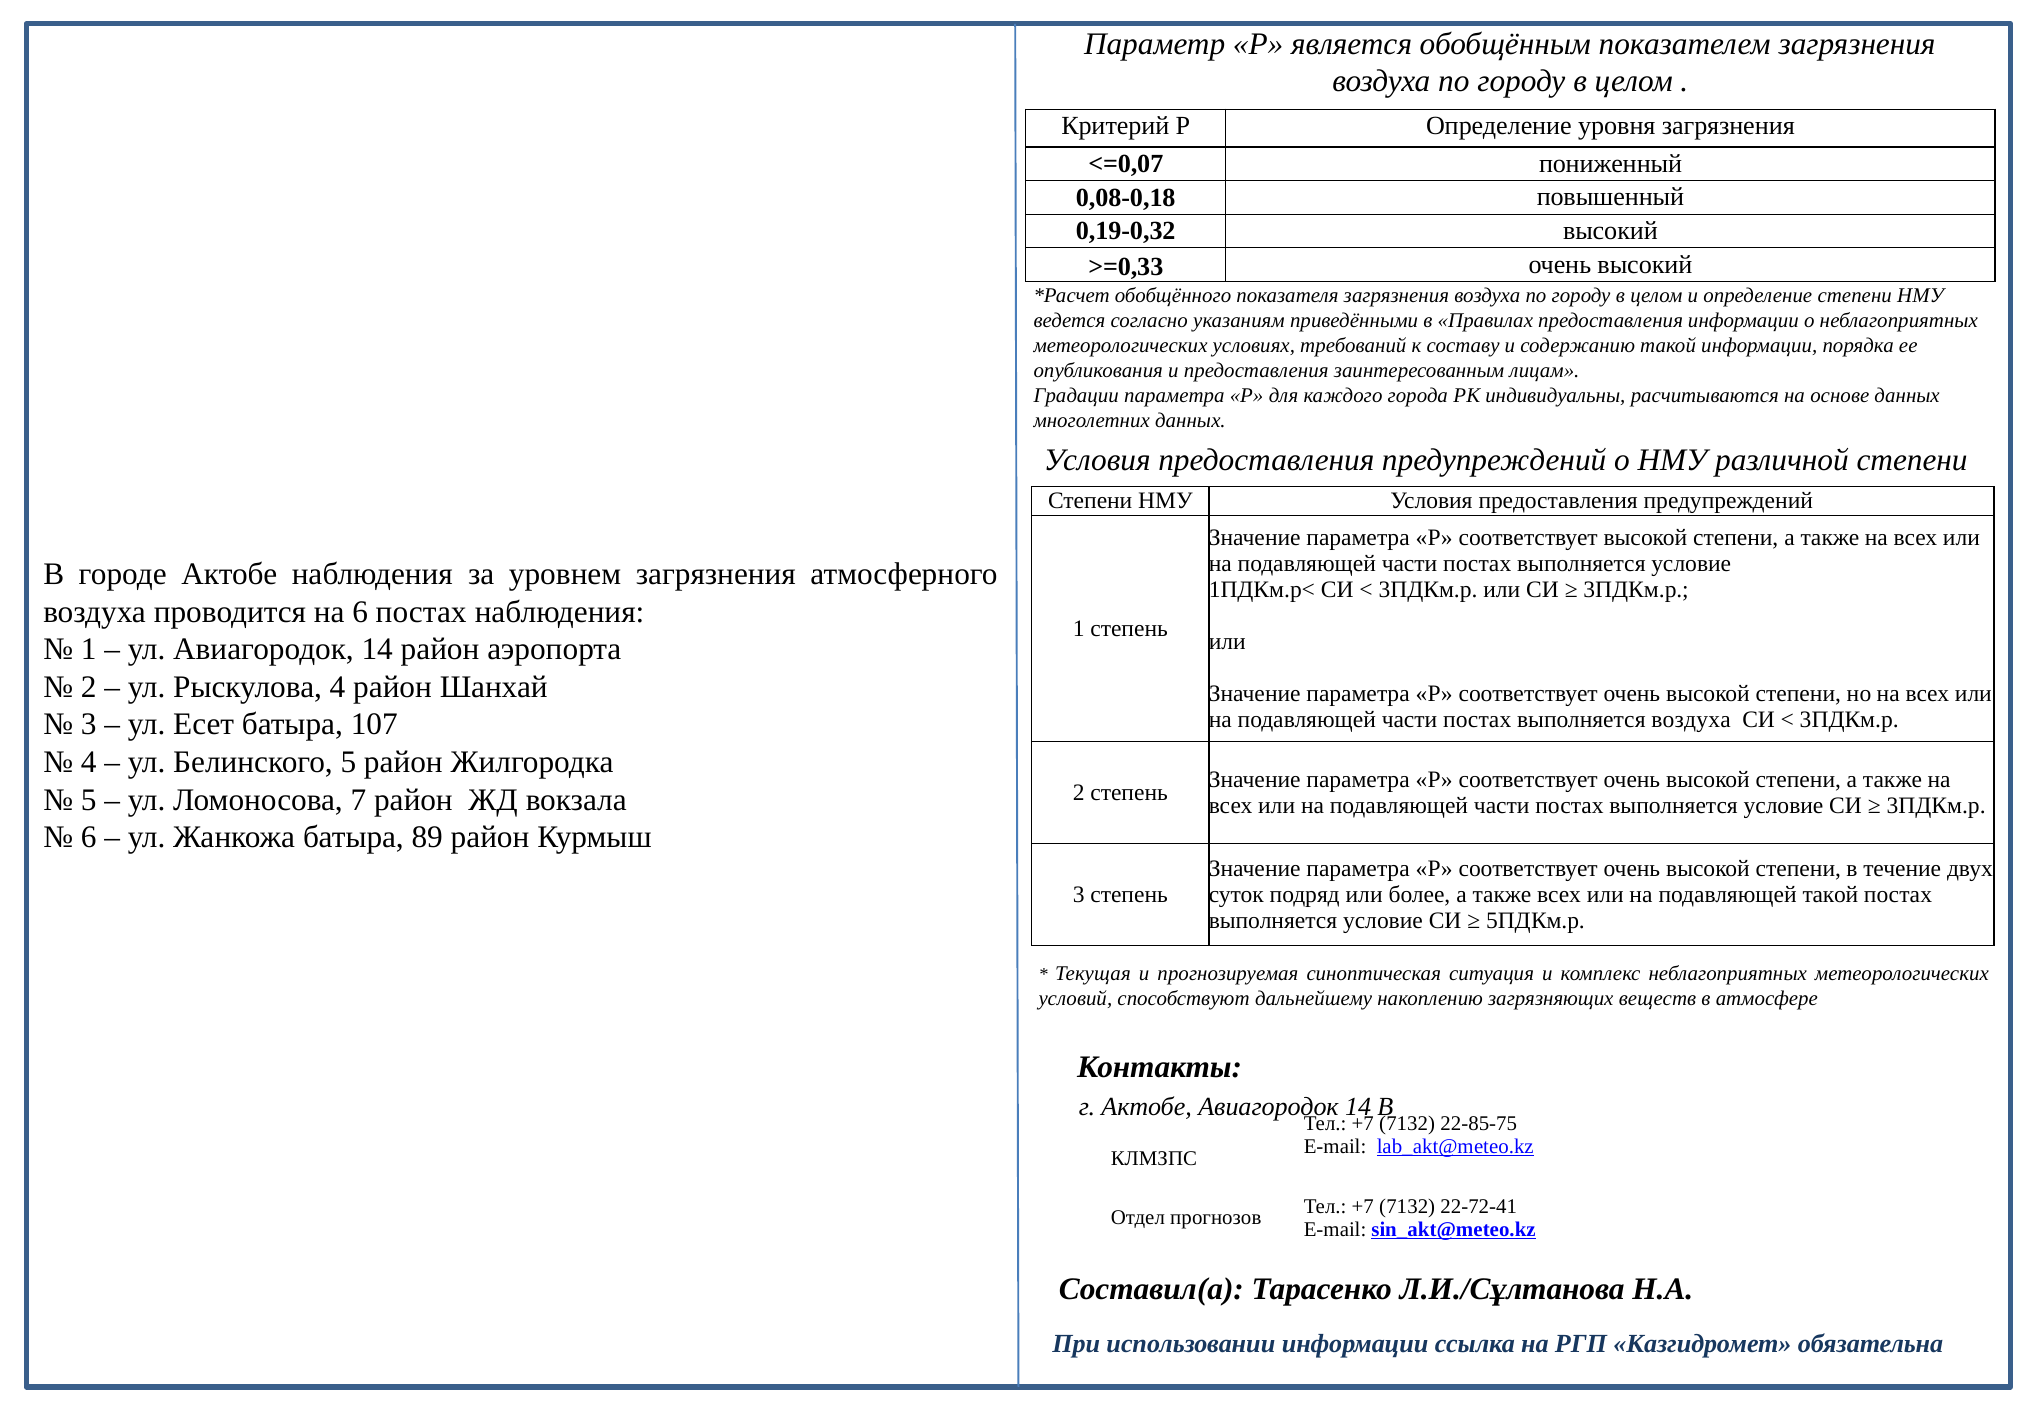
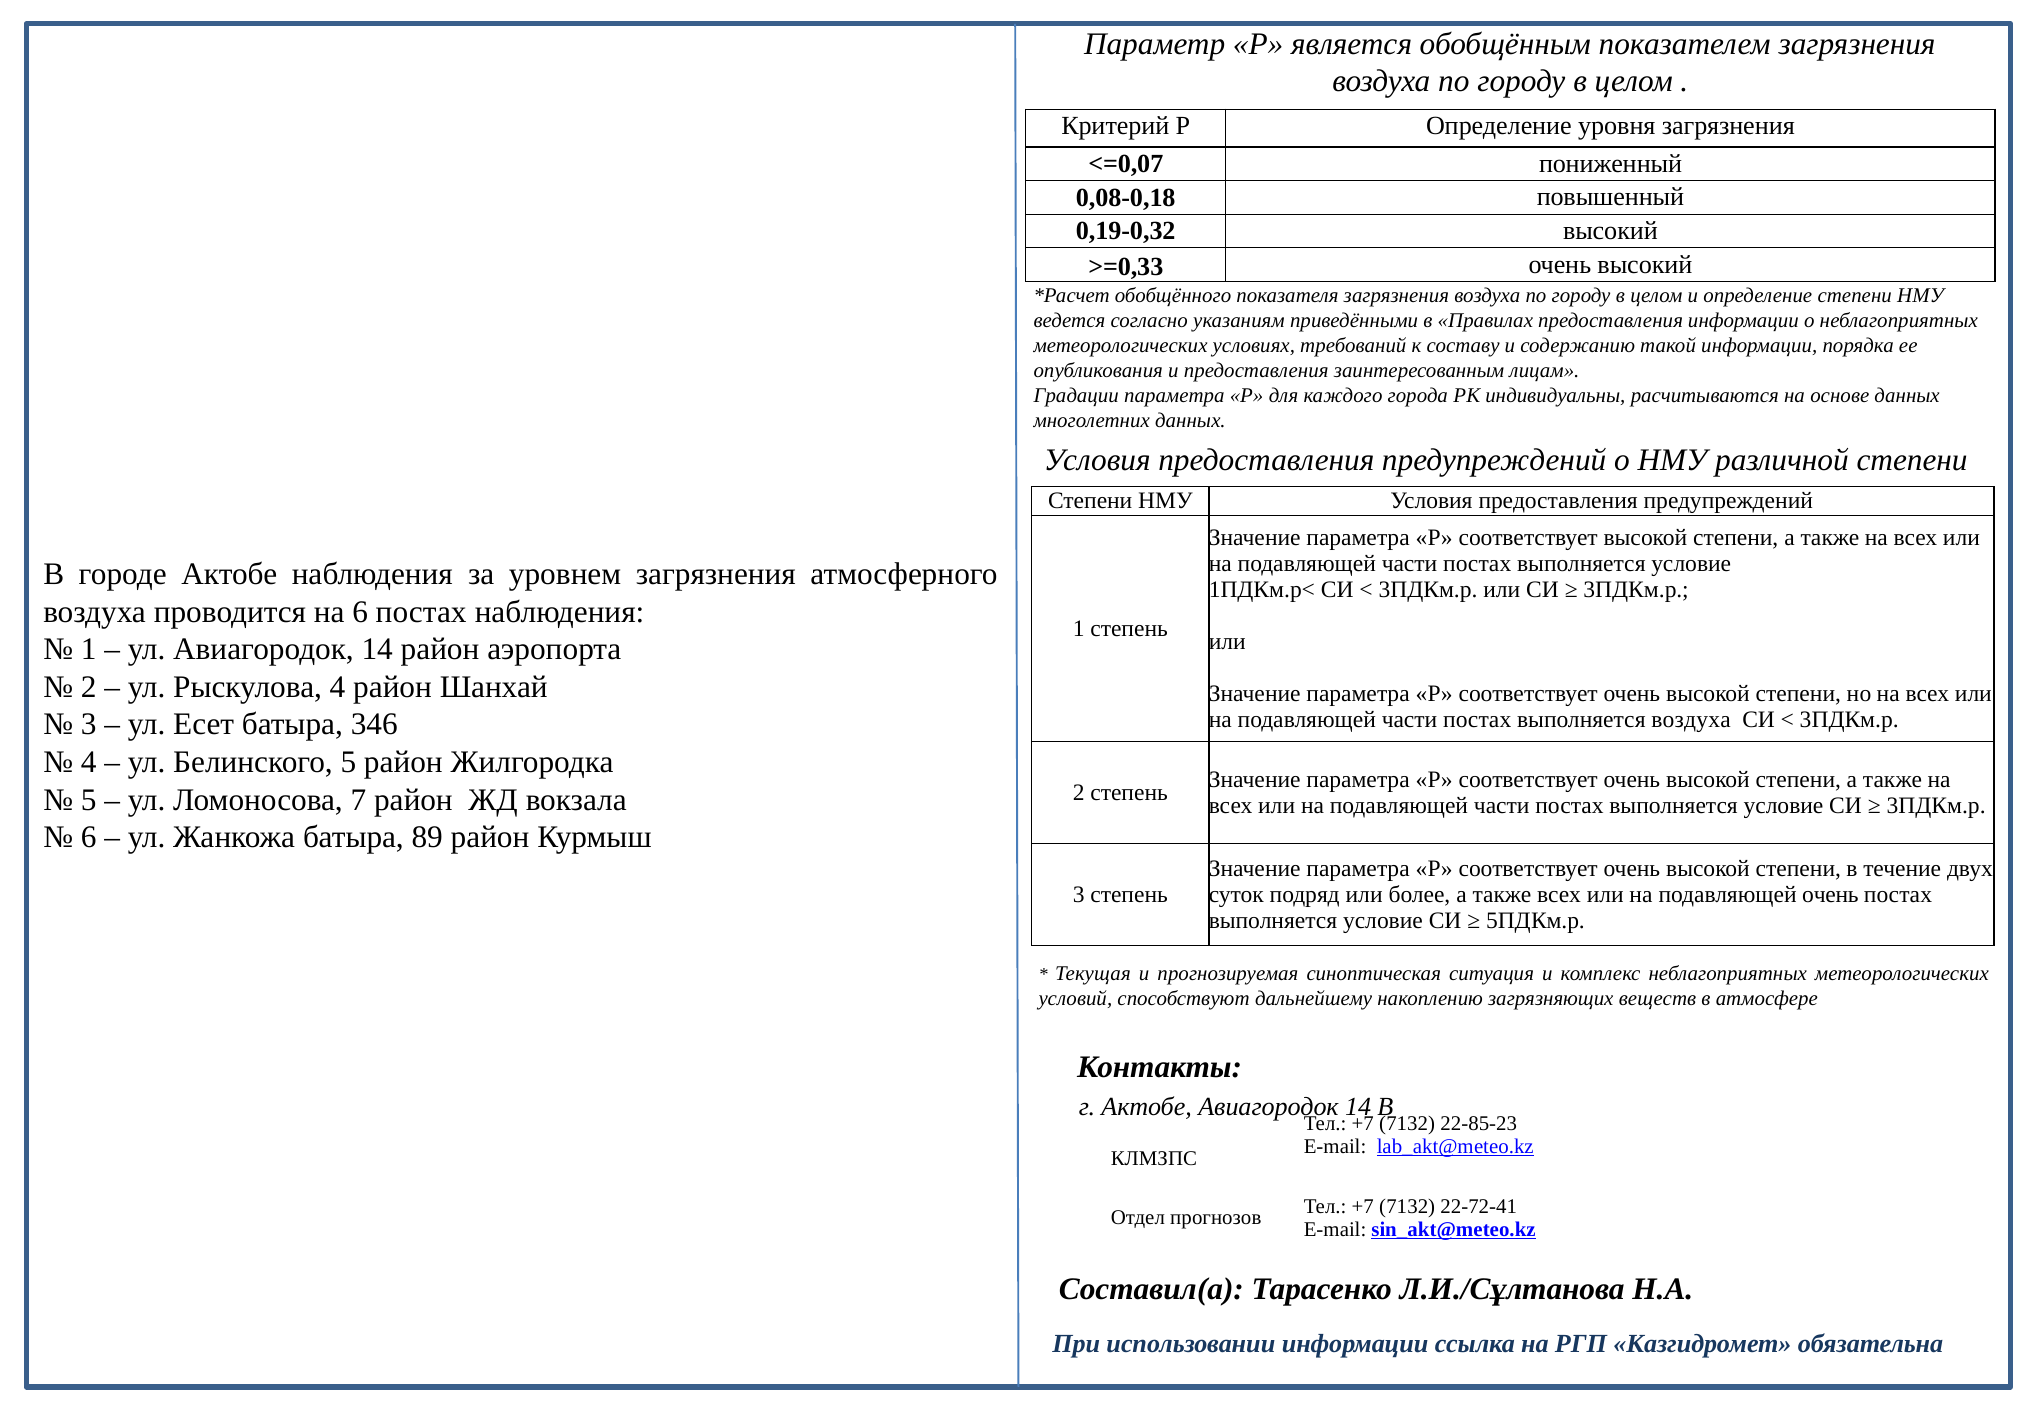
107: 107 -> 346
подавляющей такой: такой -> очень
22-85-75: 22-85-75 -> 22-85-23
